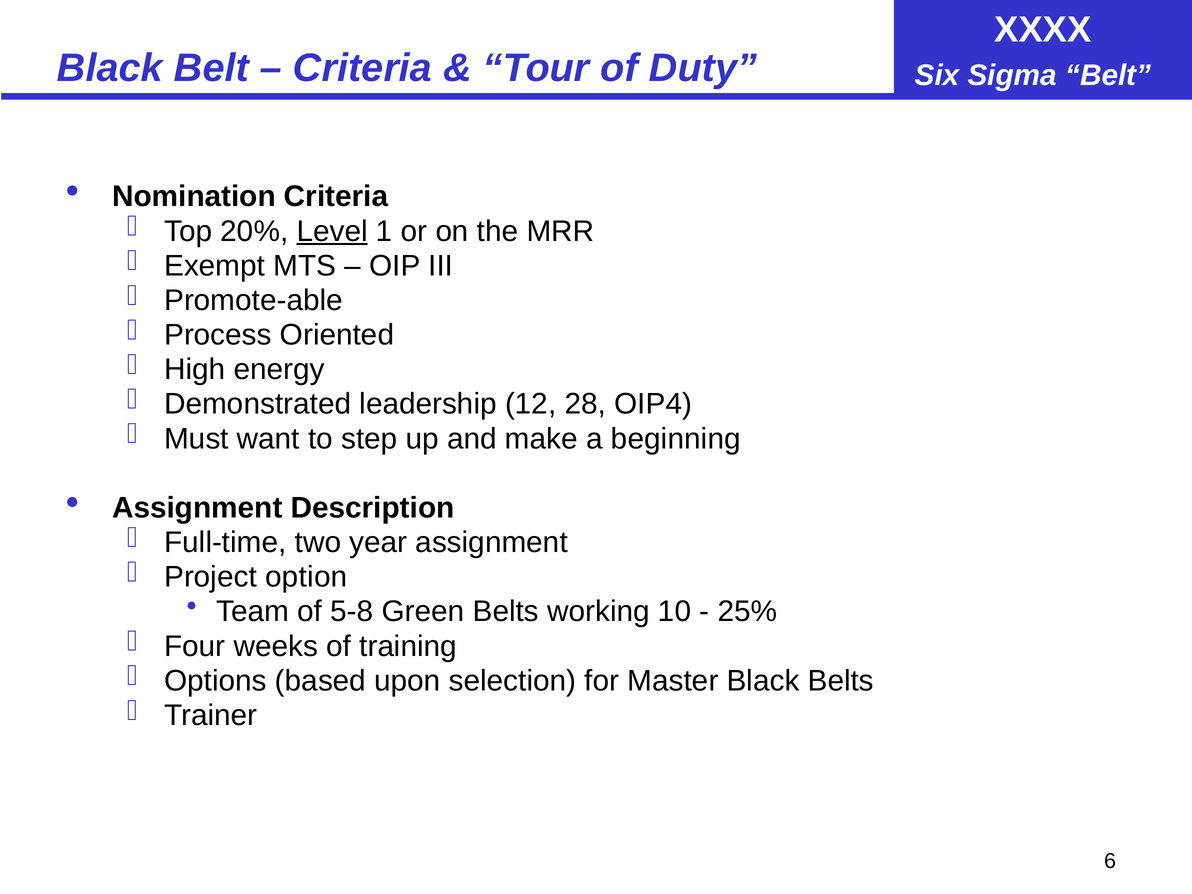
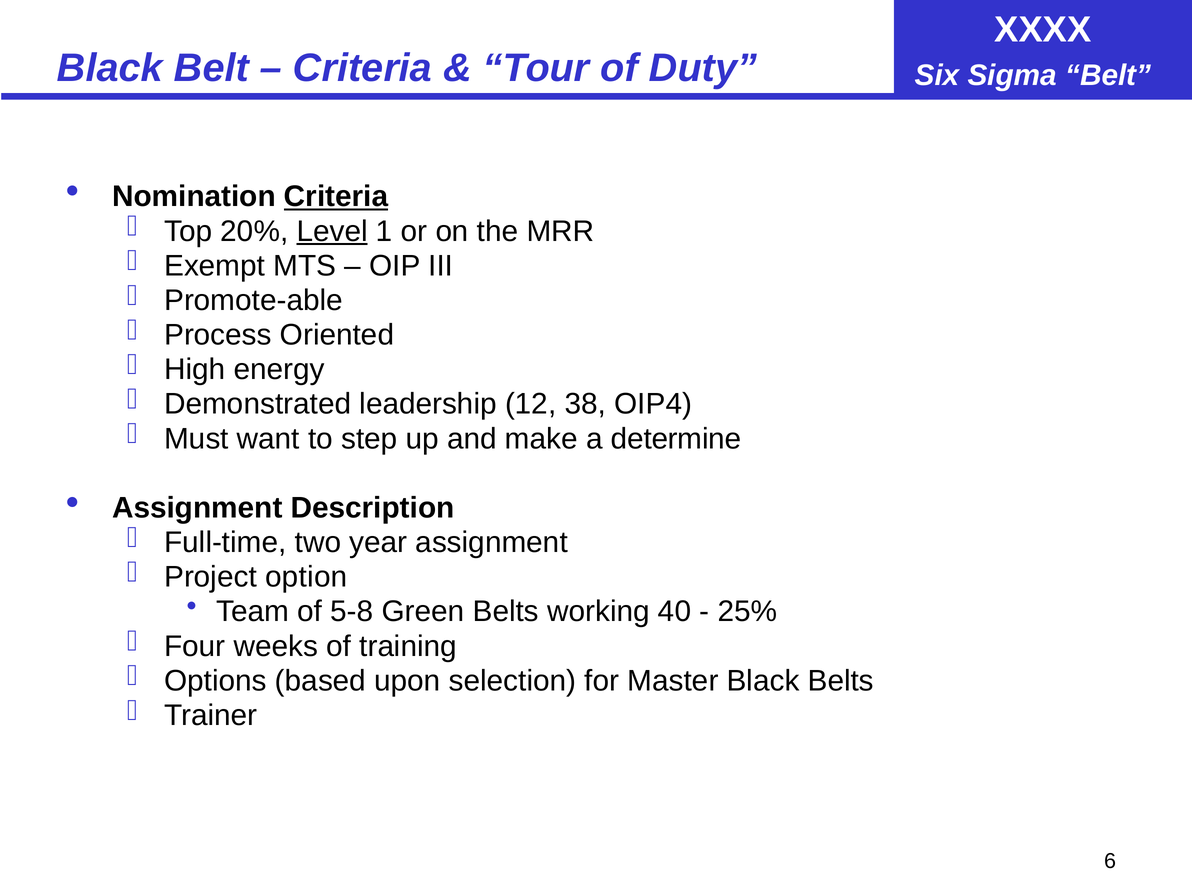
Criteria at (336, 197) underline: none -> present
28: 28 -> 38
beginning: beginning -> determine
10: 10 -> 40
